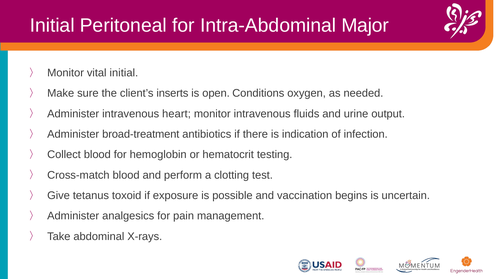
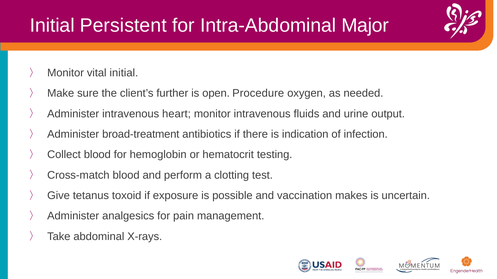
Peritoneal: Peritoneal -> Persistent
inserts: inserts -> further
Conditions: Conditions -> Procedure
begins: begins -> makes
